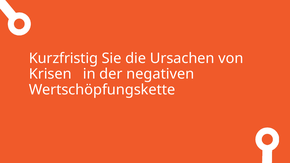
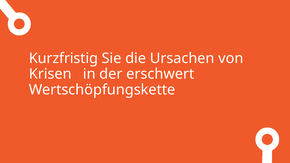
negativen: negativen -> erschwert
